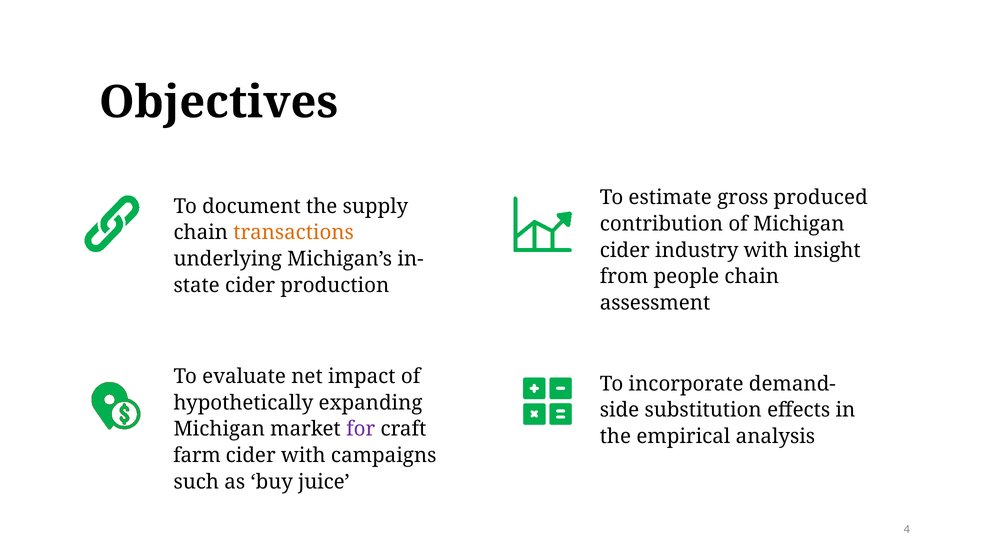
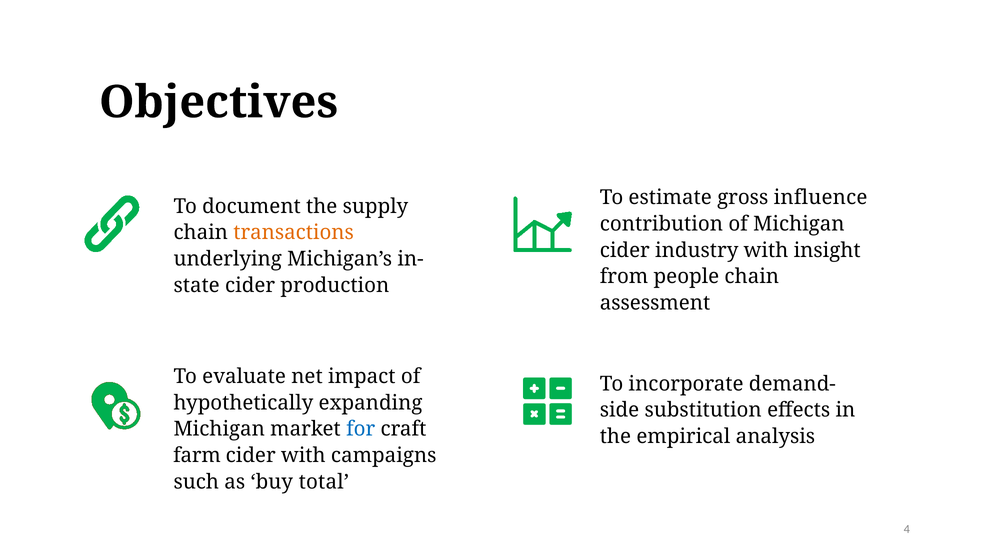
produced: produced -> influence
for colour: purple -> blue
juice: juice -> total
